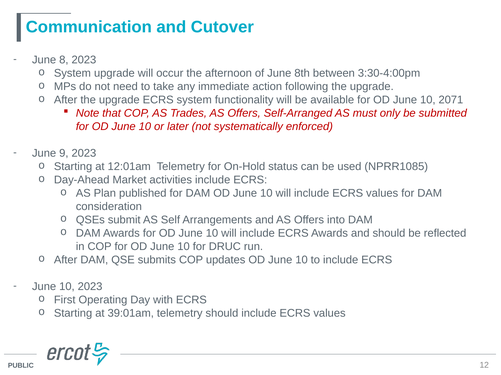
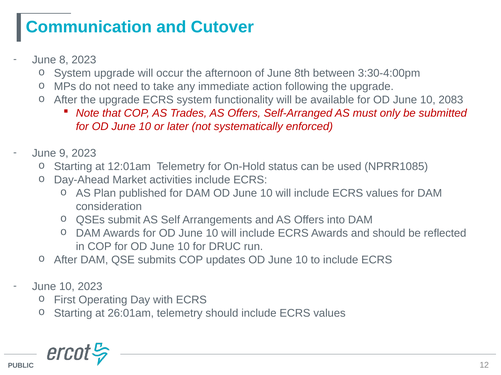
2071: 2071 -> 2083
39:01am: 39:01am -> 26:01am
